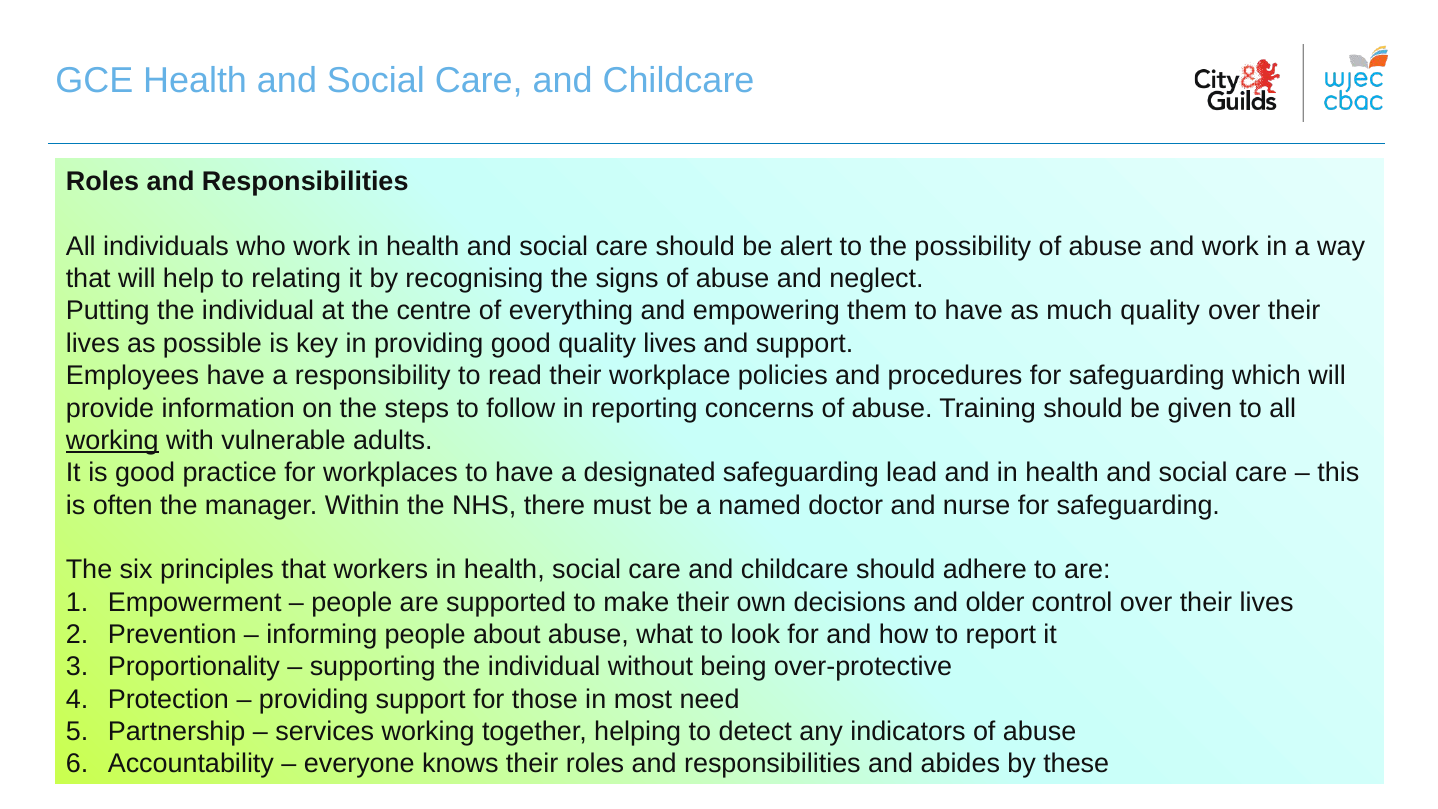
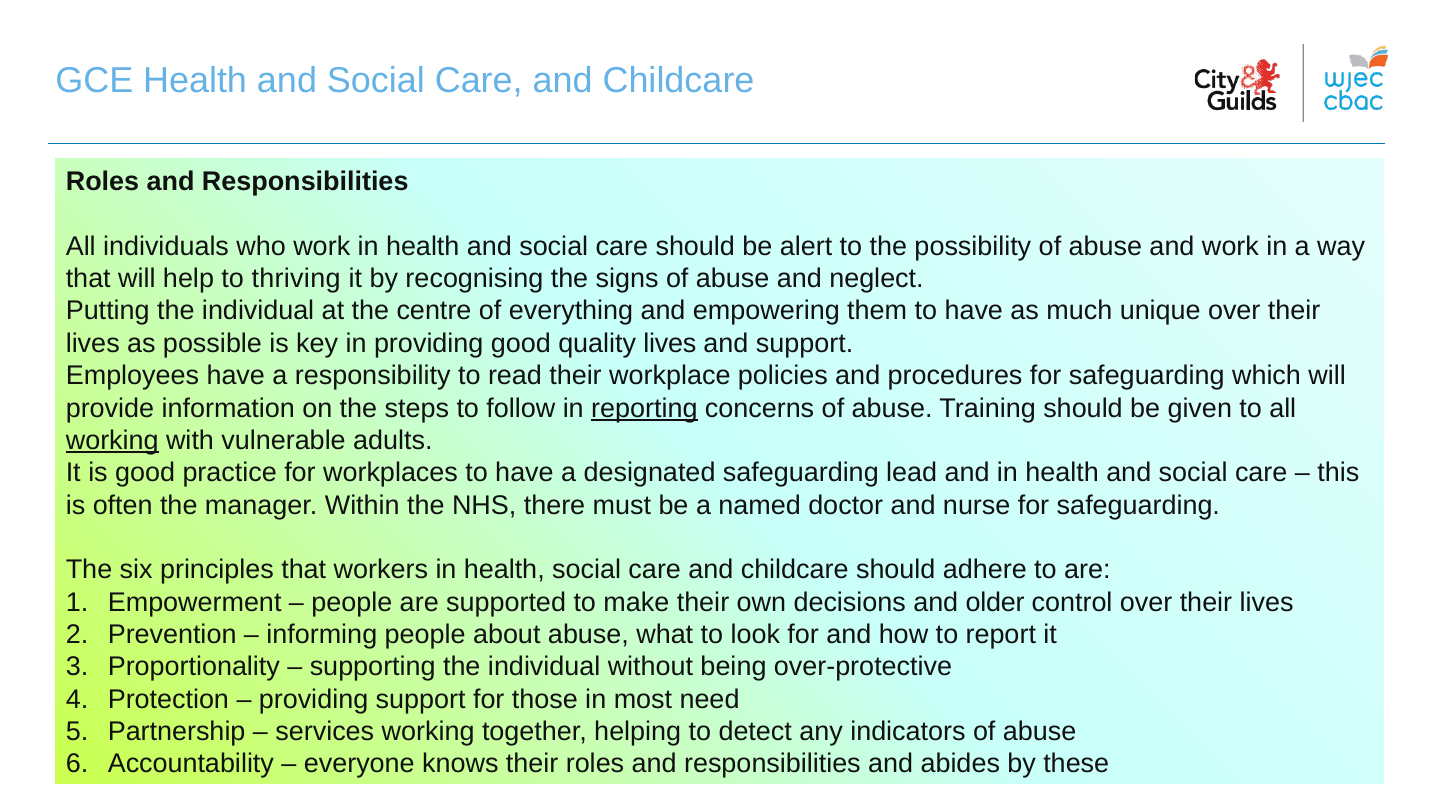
relating: relating -> thriving
much quality: quality -> unique
reporting underline: none -> present
